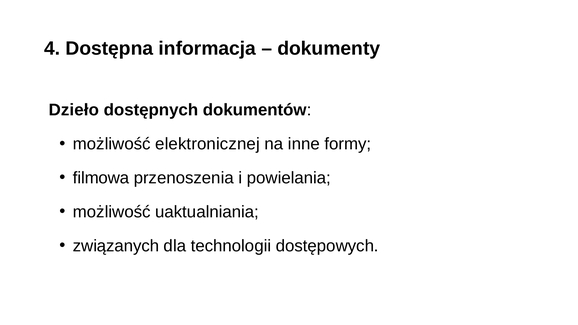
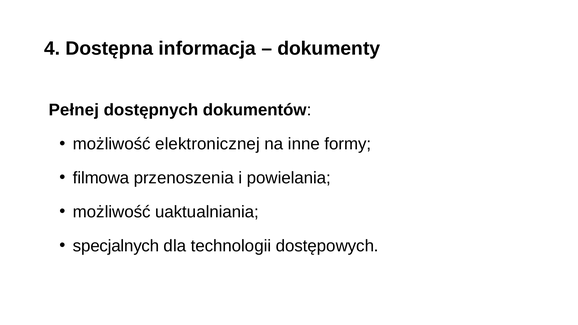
Dzieło: Dzieło -> Pełnej
związanych: związanych -> specjalnych
